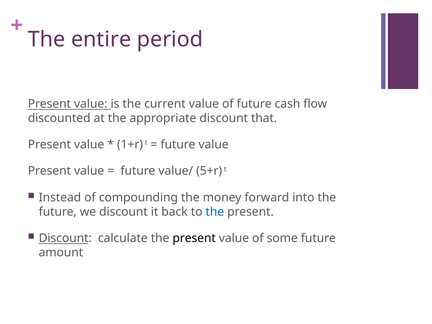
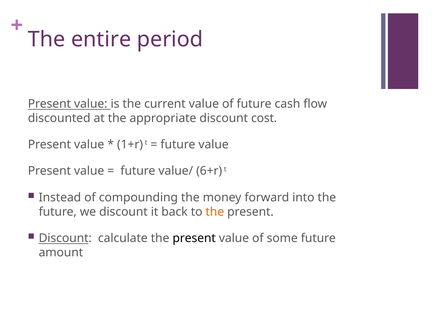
that: that -> cost
5+r: 5+r -> 6+r
the at (215, 212) colour: blue -> orange
